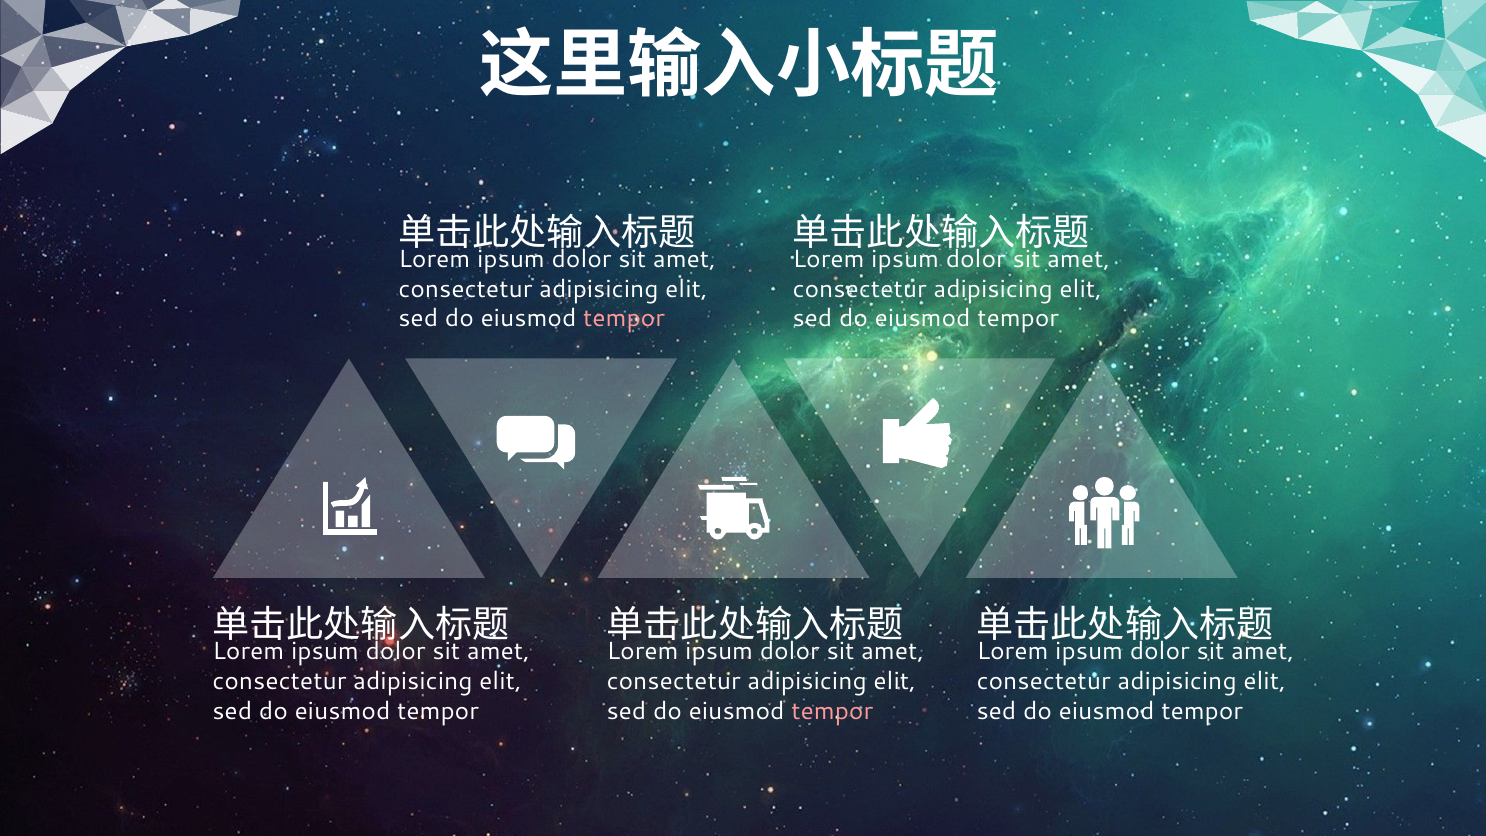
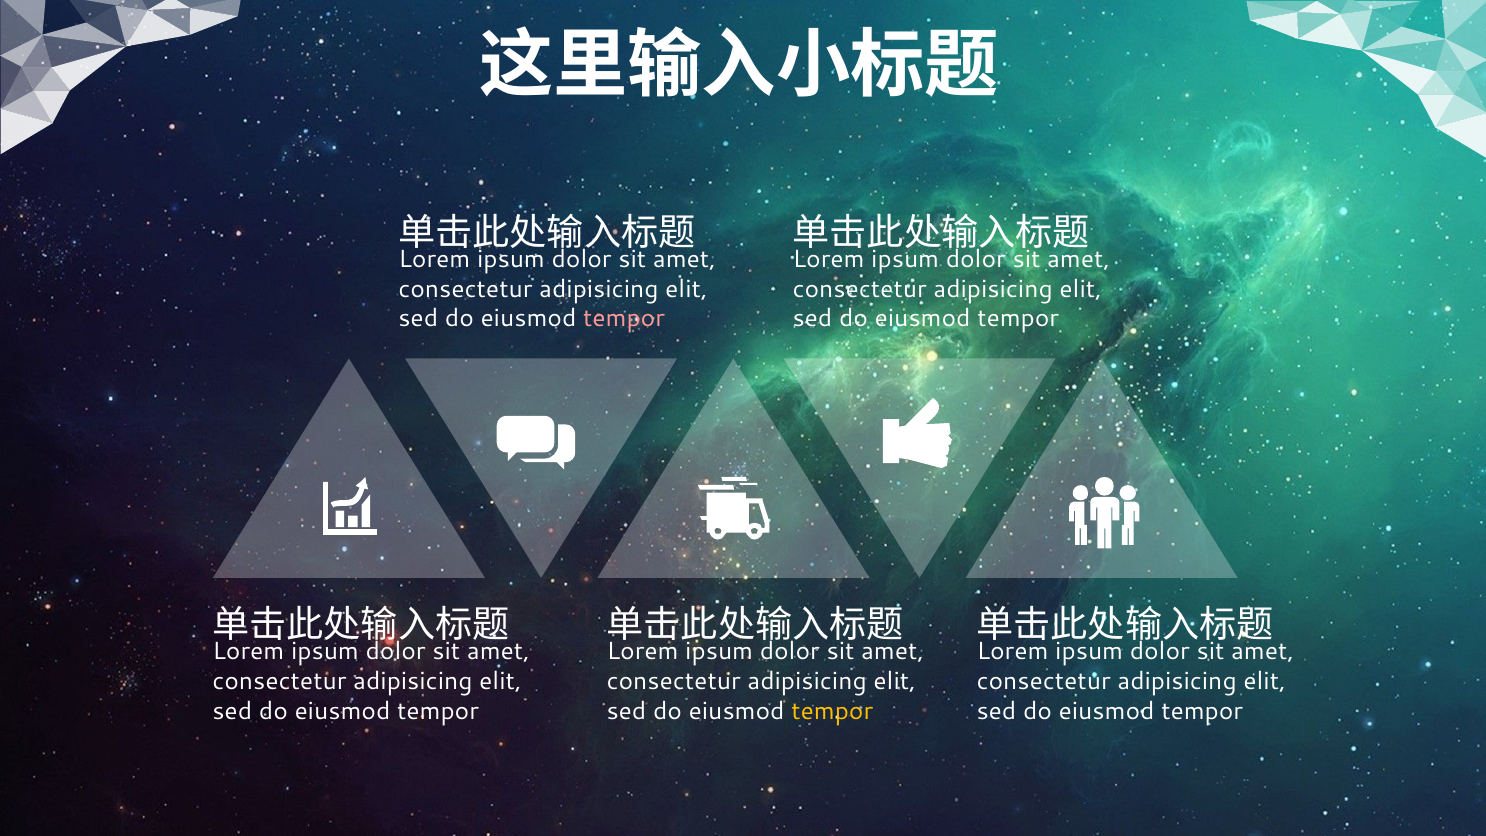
tempor at (832, 711) colour: pink -> yellow
